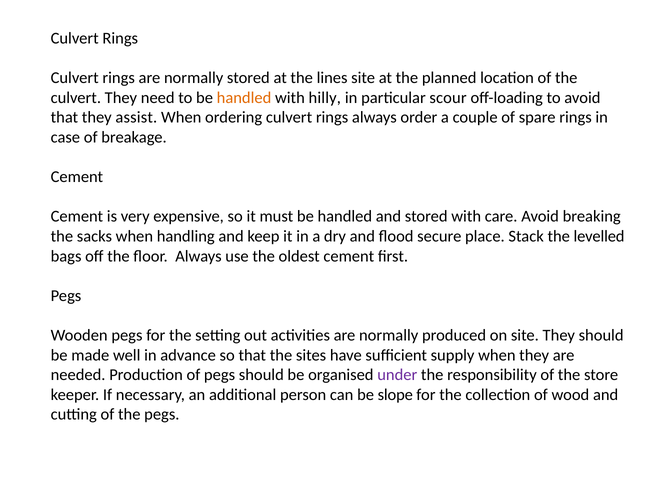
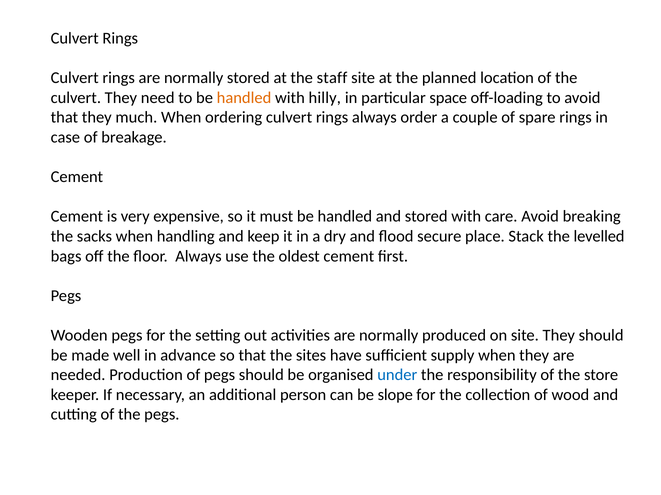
lines: lines -> staff
scour: scour -> space
assist: assist -> much
under colour: purple -> blue
